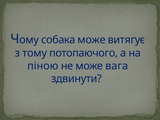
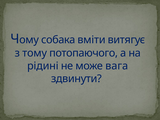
собака може: може -> вміти
піною: піною -> рідині
